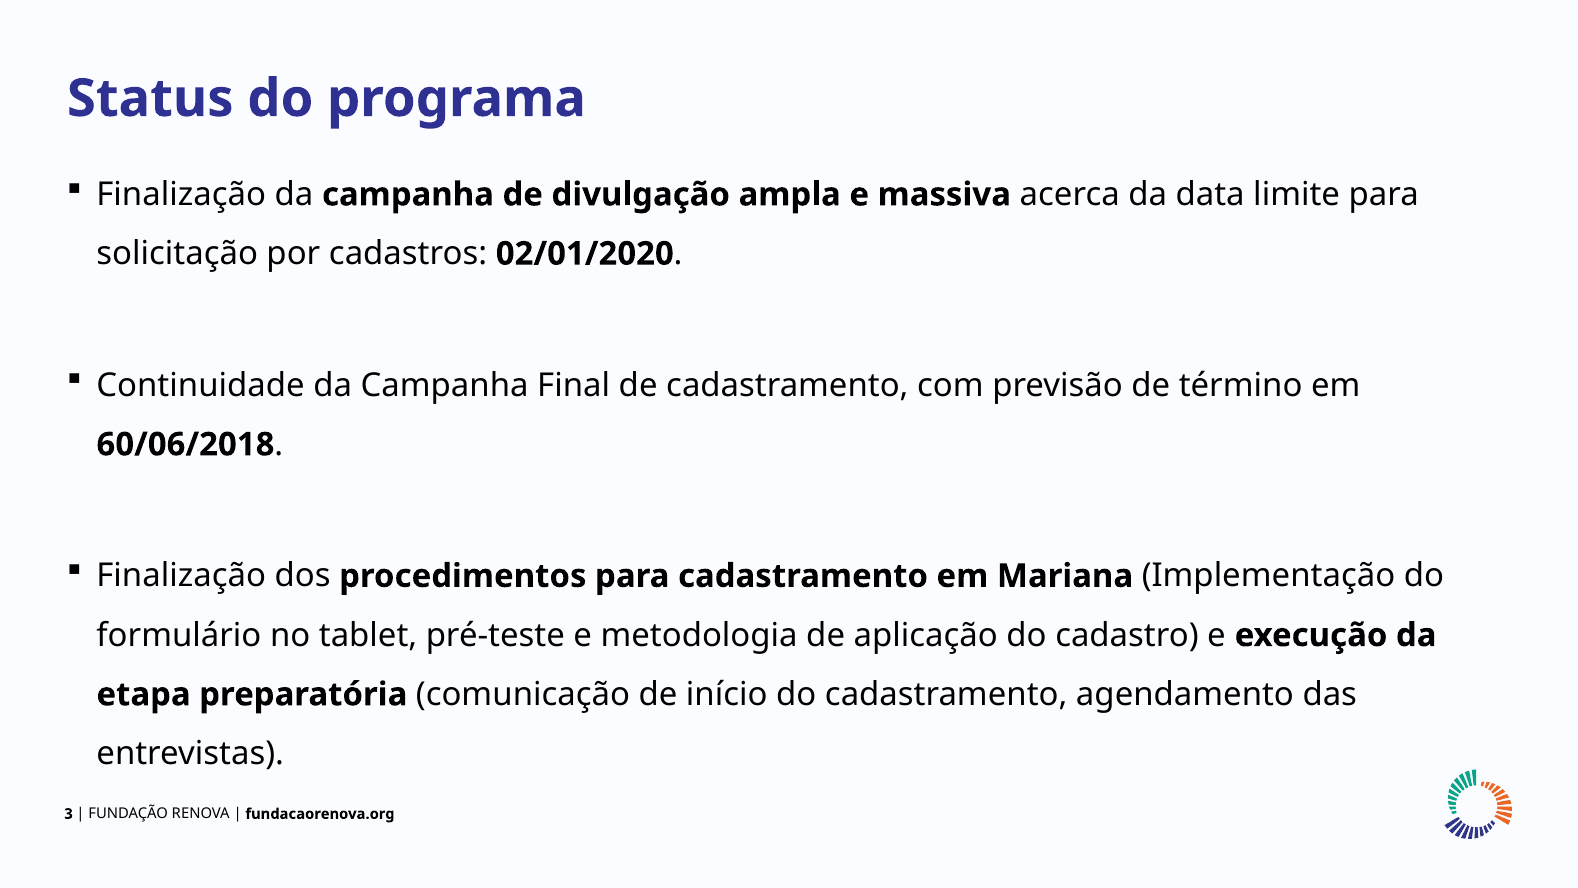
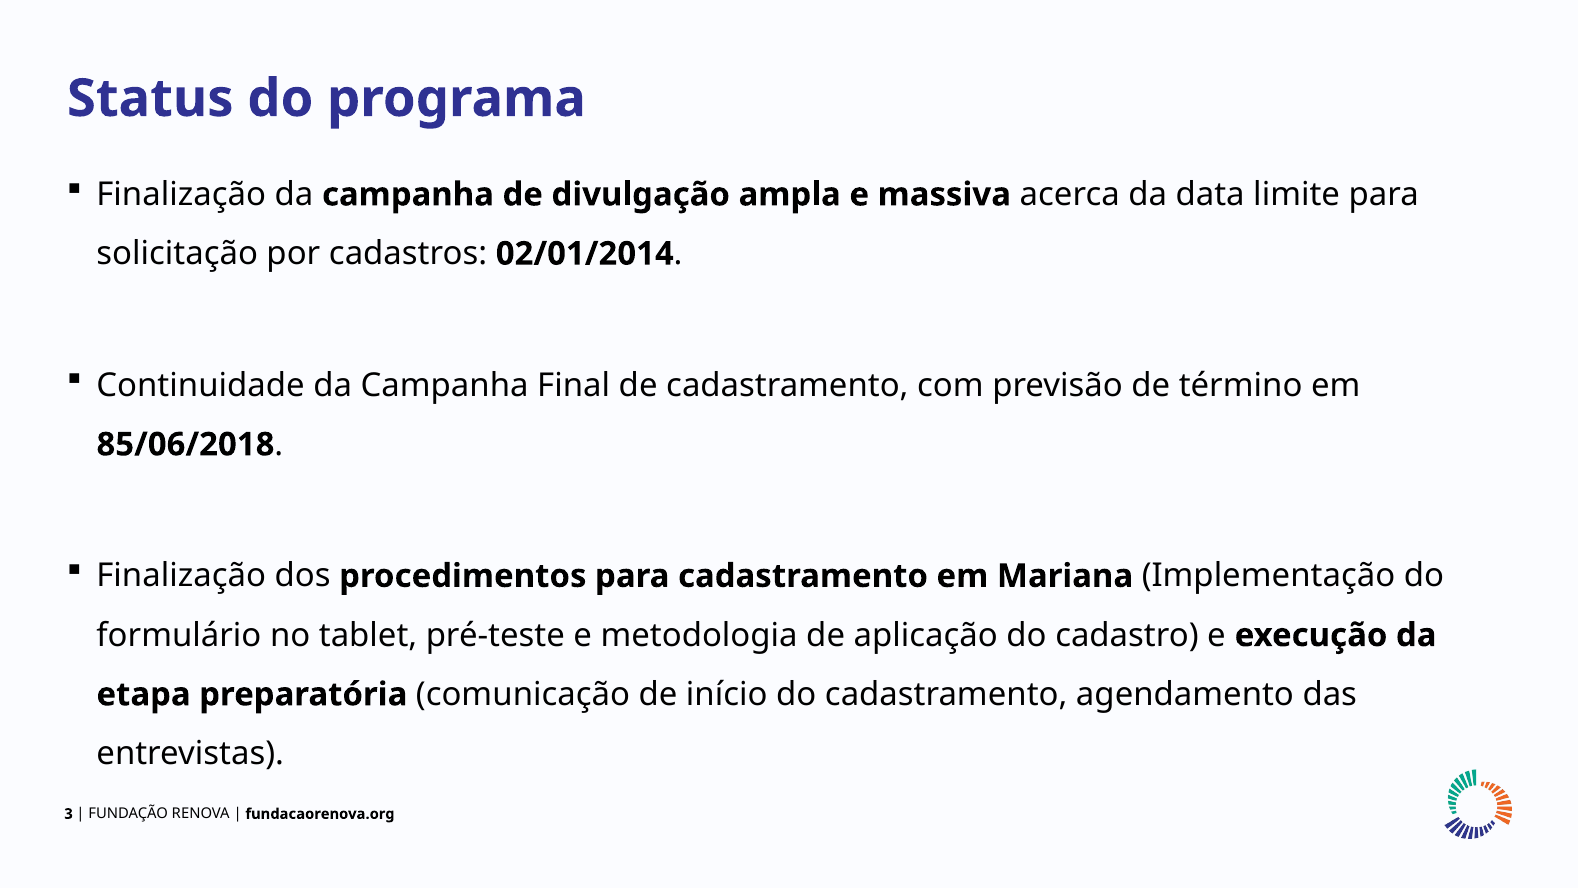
02/01/2020: 02/01/2020 -> 02/01/2014
60/06/2018: 60/06/2018 -> 85/06/2018
